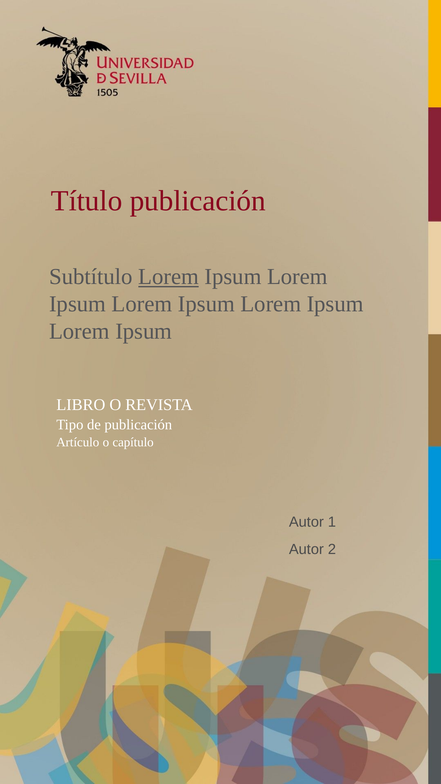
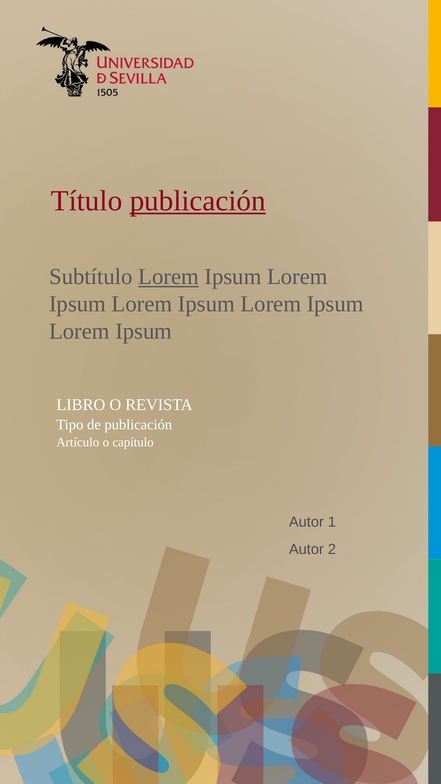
publicación at (198, 201) underline: none -> present
